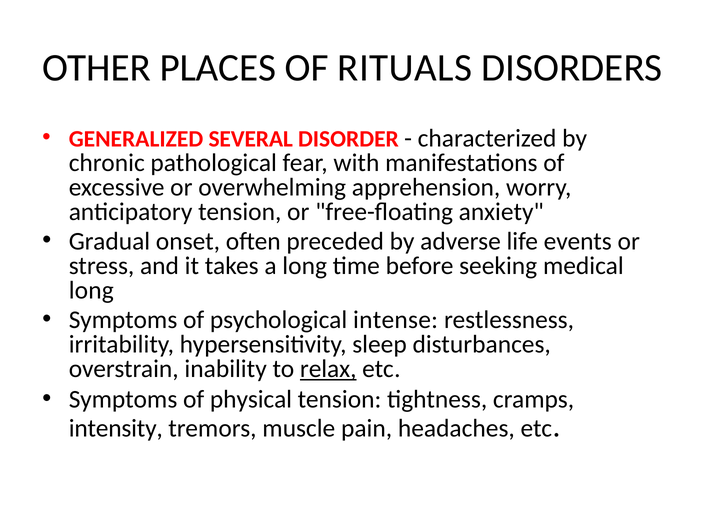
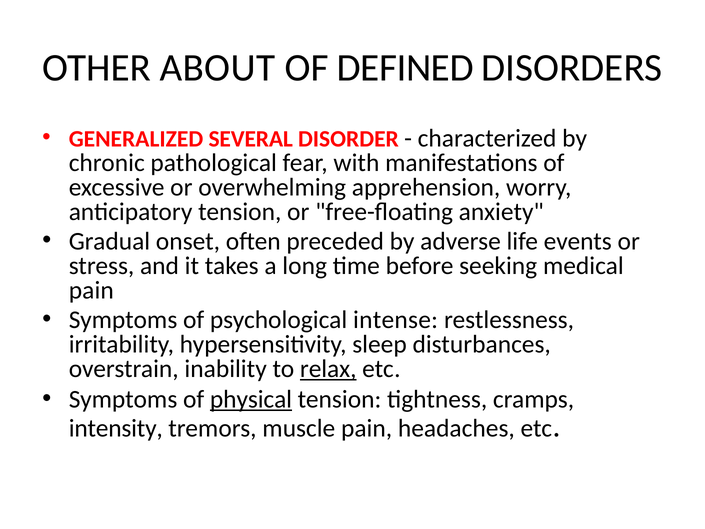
PLACES: PLACES -> ABOUT
RITUALS: RITUALS -> DEFINED
long at (91, 290): long -> pain
physical underline: none -> present
